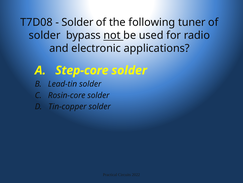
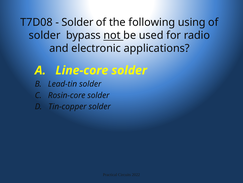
tuner: tuner -> using
Step-core: Step-core -> Line-core
